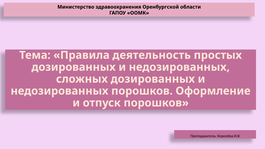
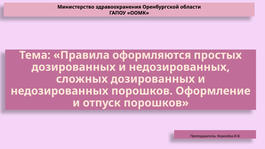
деятельность: деятельность -> оформляются
